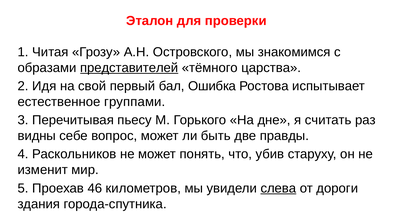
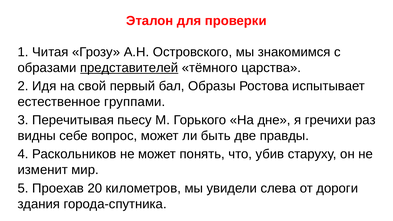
Ошибка: Ошибка -> Образы
считать: считать -> гречихи
46: 46 -> 20
слева underline: present -> none
